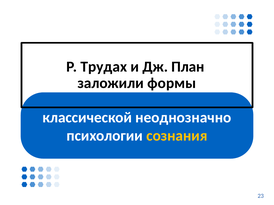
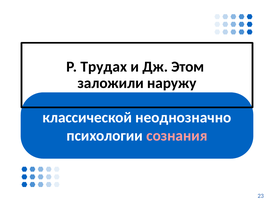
План: План -> Этом
формы: формы -> наружу
сознания colour: yellow -> pink
